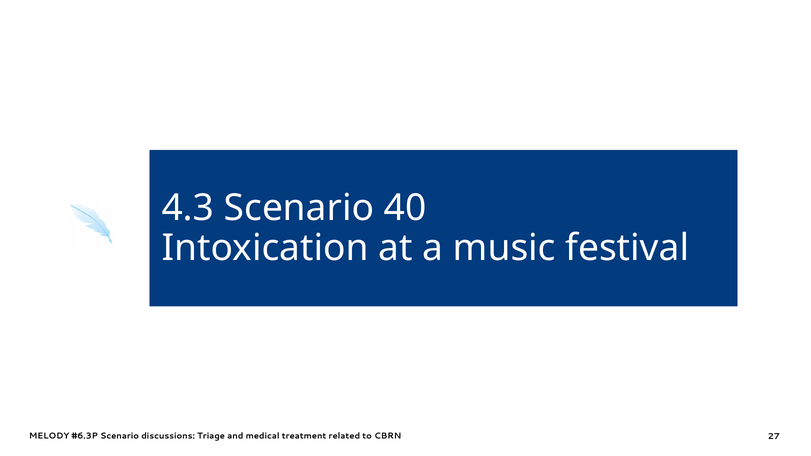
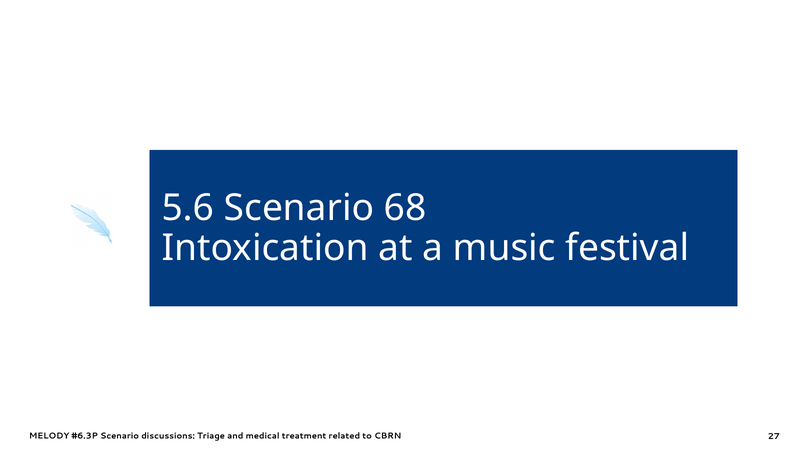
4.3: 4.3 -> 5.6
40: 40 -> 68
